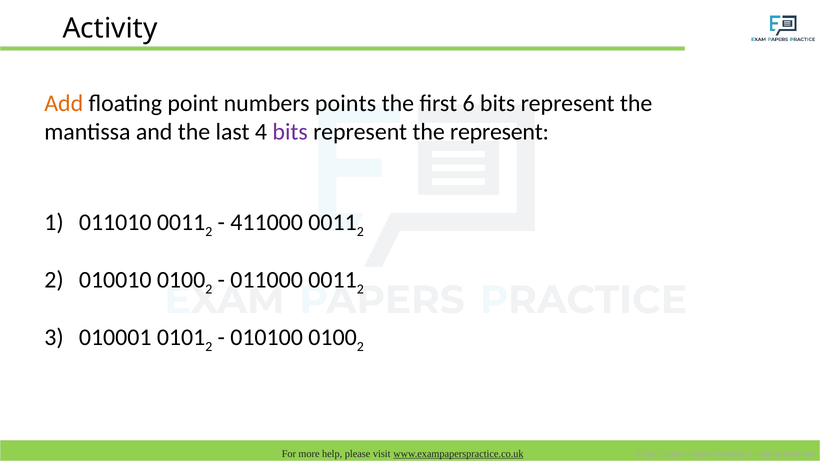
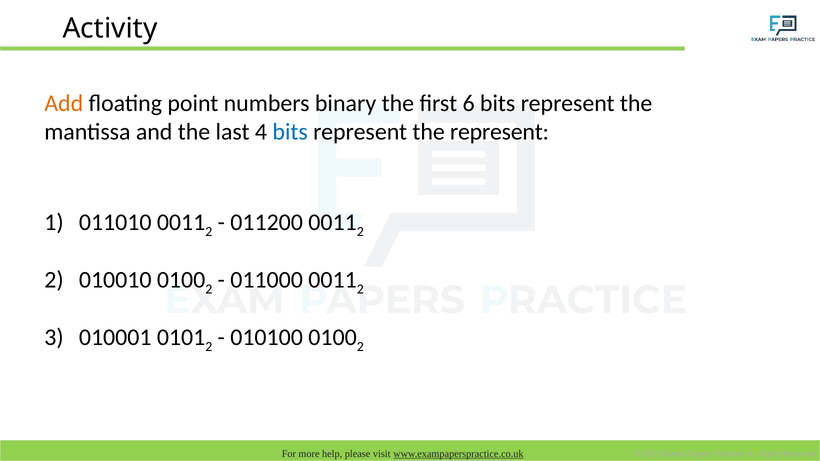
points: points -> binary
bits at (290, 132) colour: purple -> blue
411000: 411000 -> 011200
